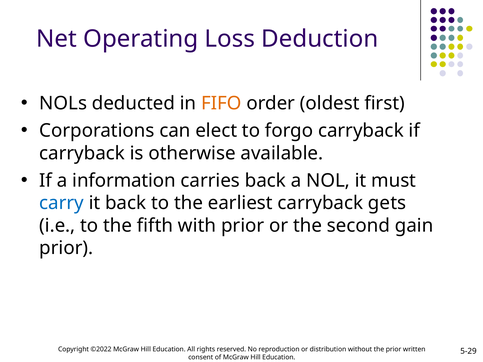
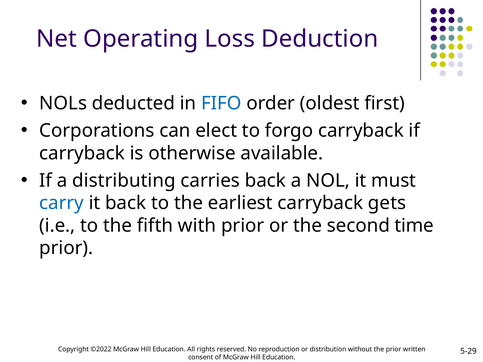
FIFO colour: orange -> blue
information: information -> distributing
gain: gain -> time
